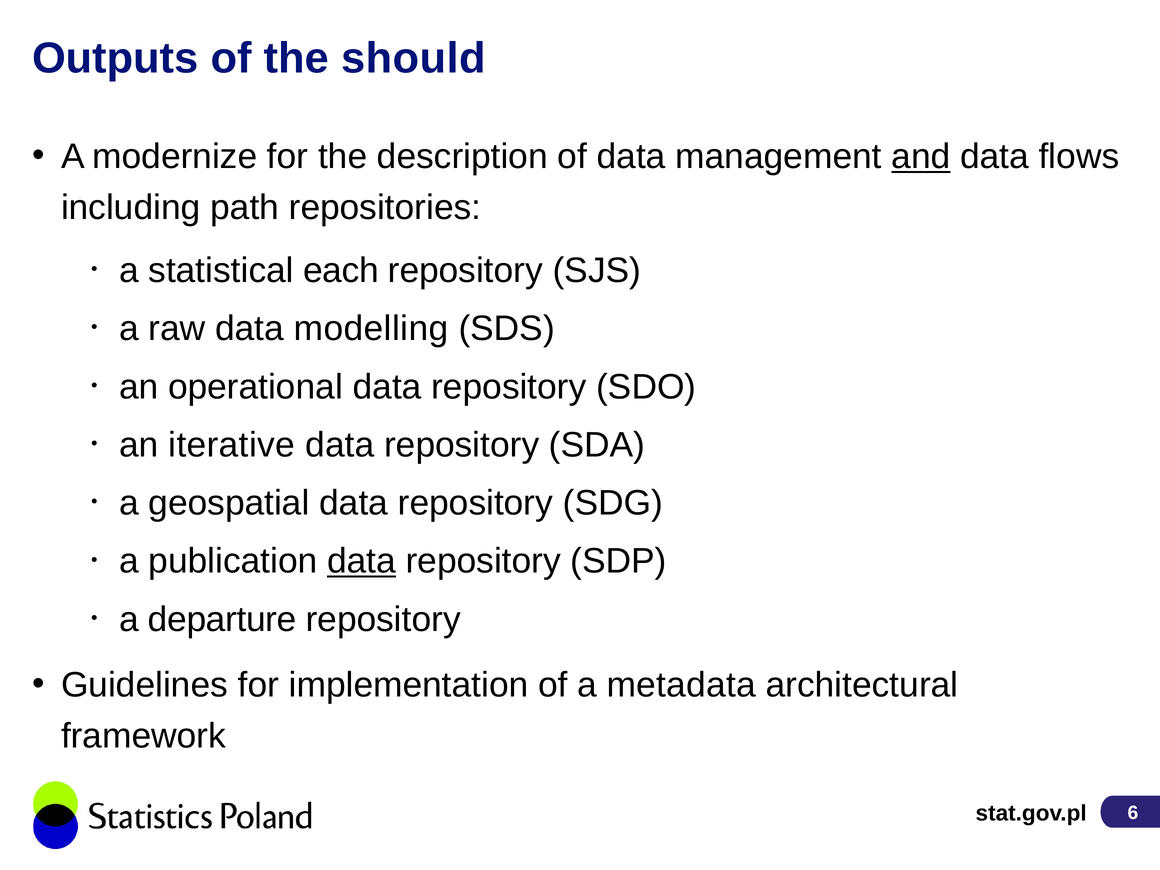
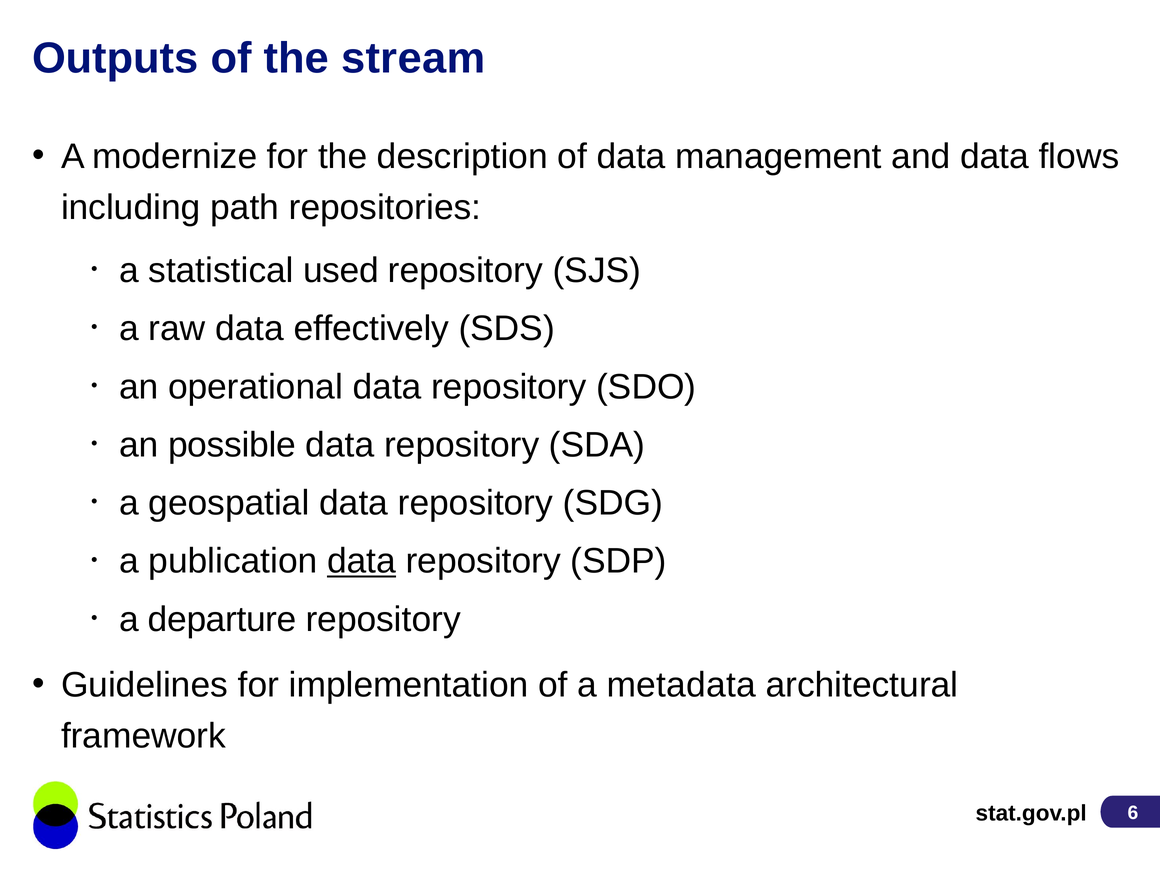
should: should -> stream
and underline: present -> none
each: each -> used
modelling: modelling -> effectively
iterative: iterative -> possible
